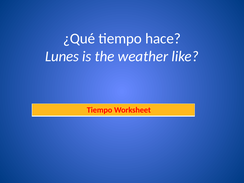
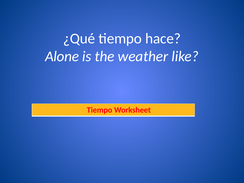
Lunes: Lunes -> Alone
